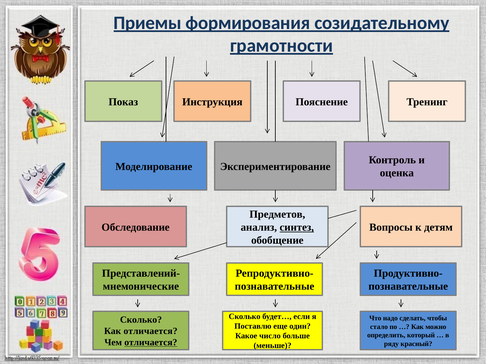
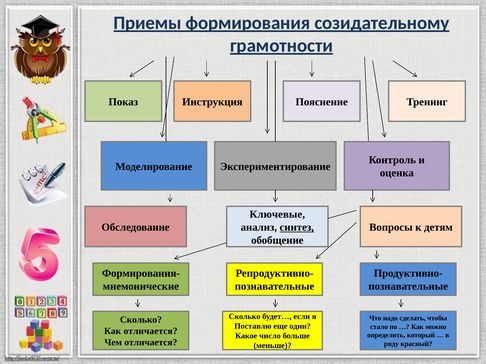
Предметов: Предметов -> Ключевые
Представлений-: Представлений- -> Формирования-
отличается at (151, 343) underline: present -> none
